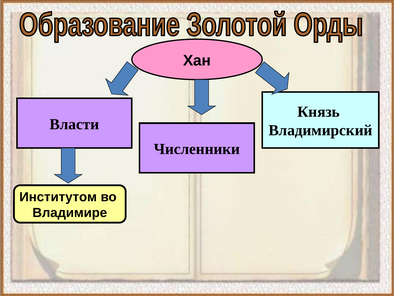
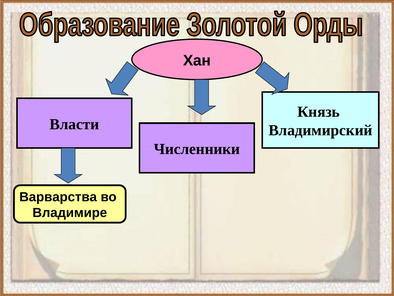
Институтом: Институтом -> Варварства
